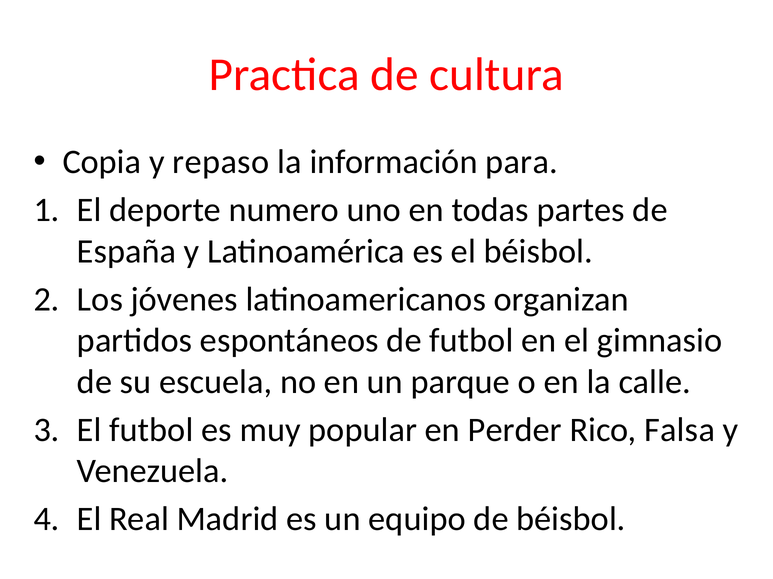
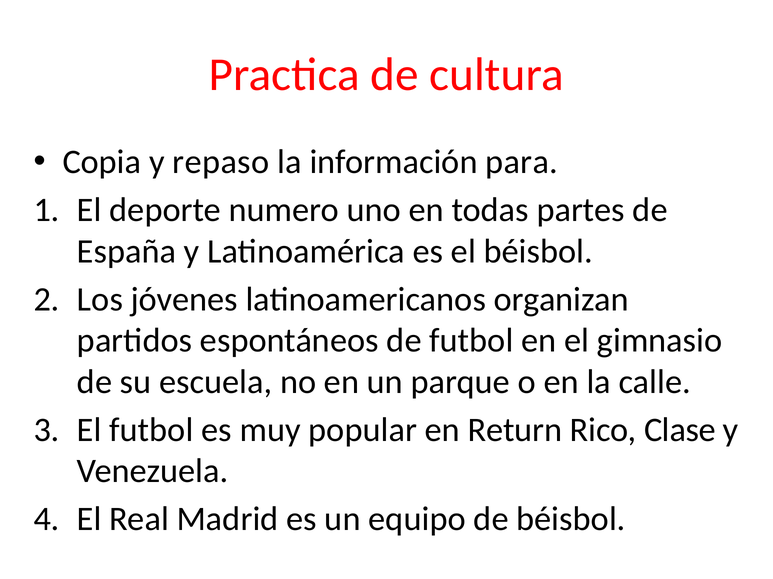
Perder: Perder -> Return
Falsa: Falsa -> Clase
